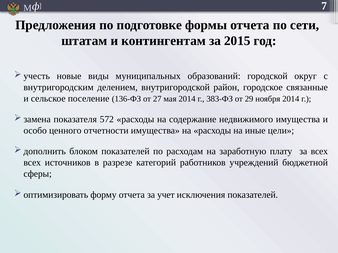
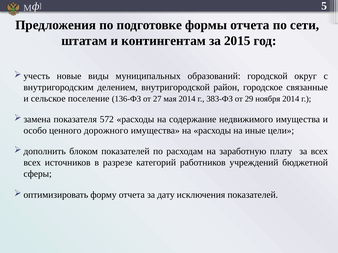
7: 7 -> 5
отчетности: отчетности -> дорожного
учет: учет -> дату
